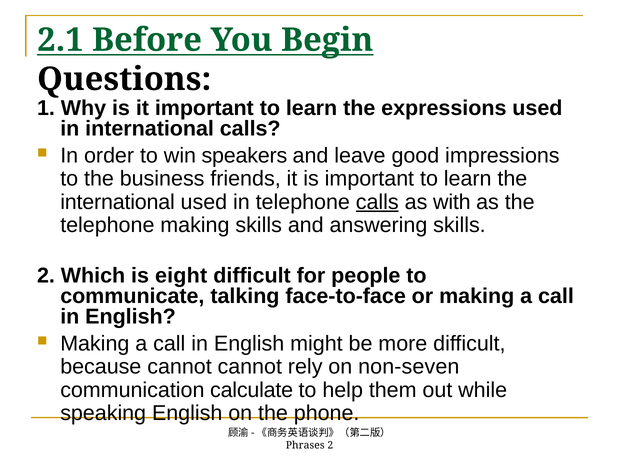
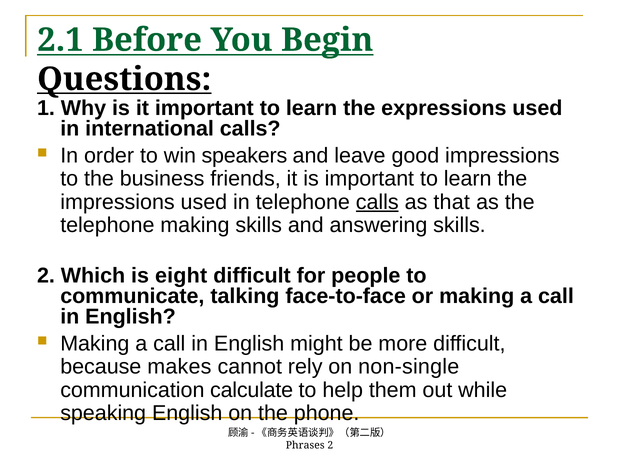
Questions underline: none -> present
international at (118, 202): international -> impressions
with: with -> that
because cannot: cannot -> makes
non-seven: non-seven -> non-single
